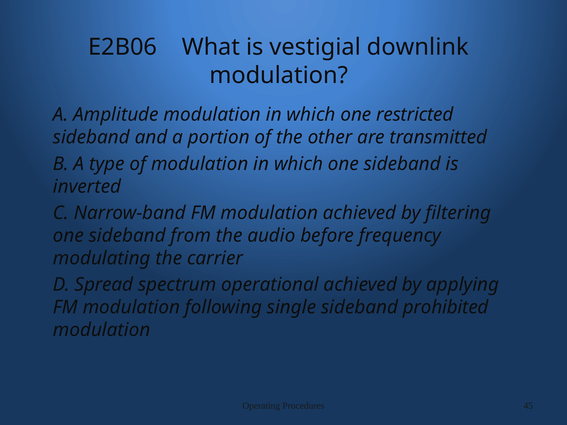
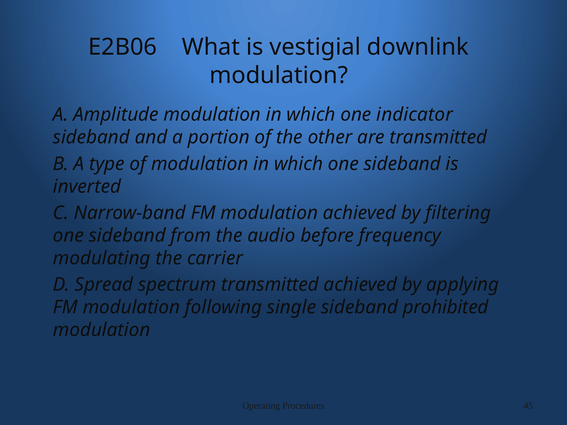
restricted: restricted -> indicator
spectrum operational: operational -> transmitted
